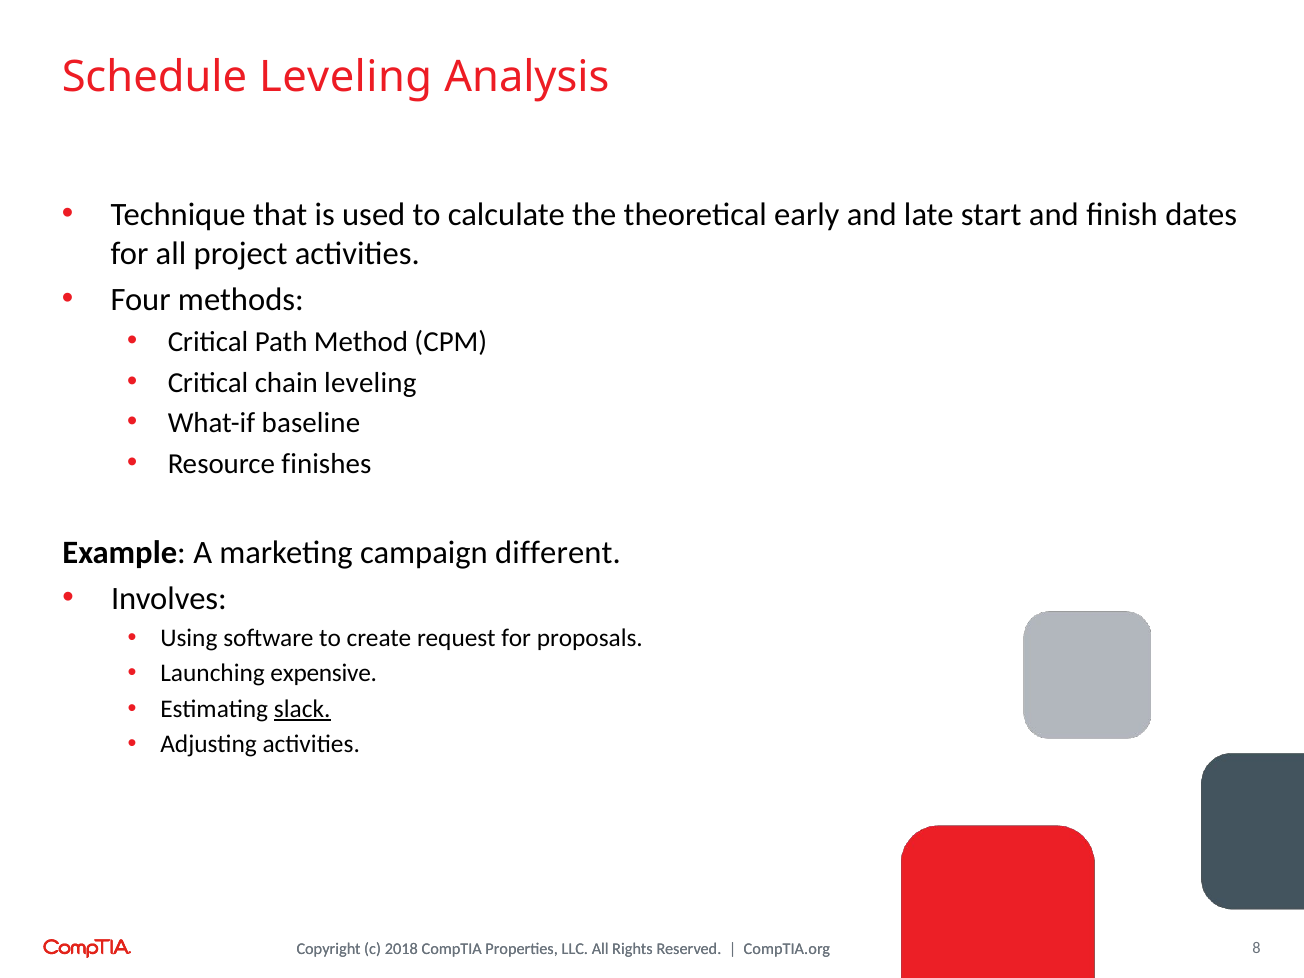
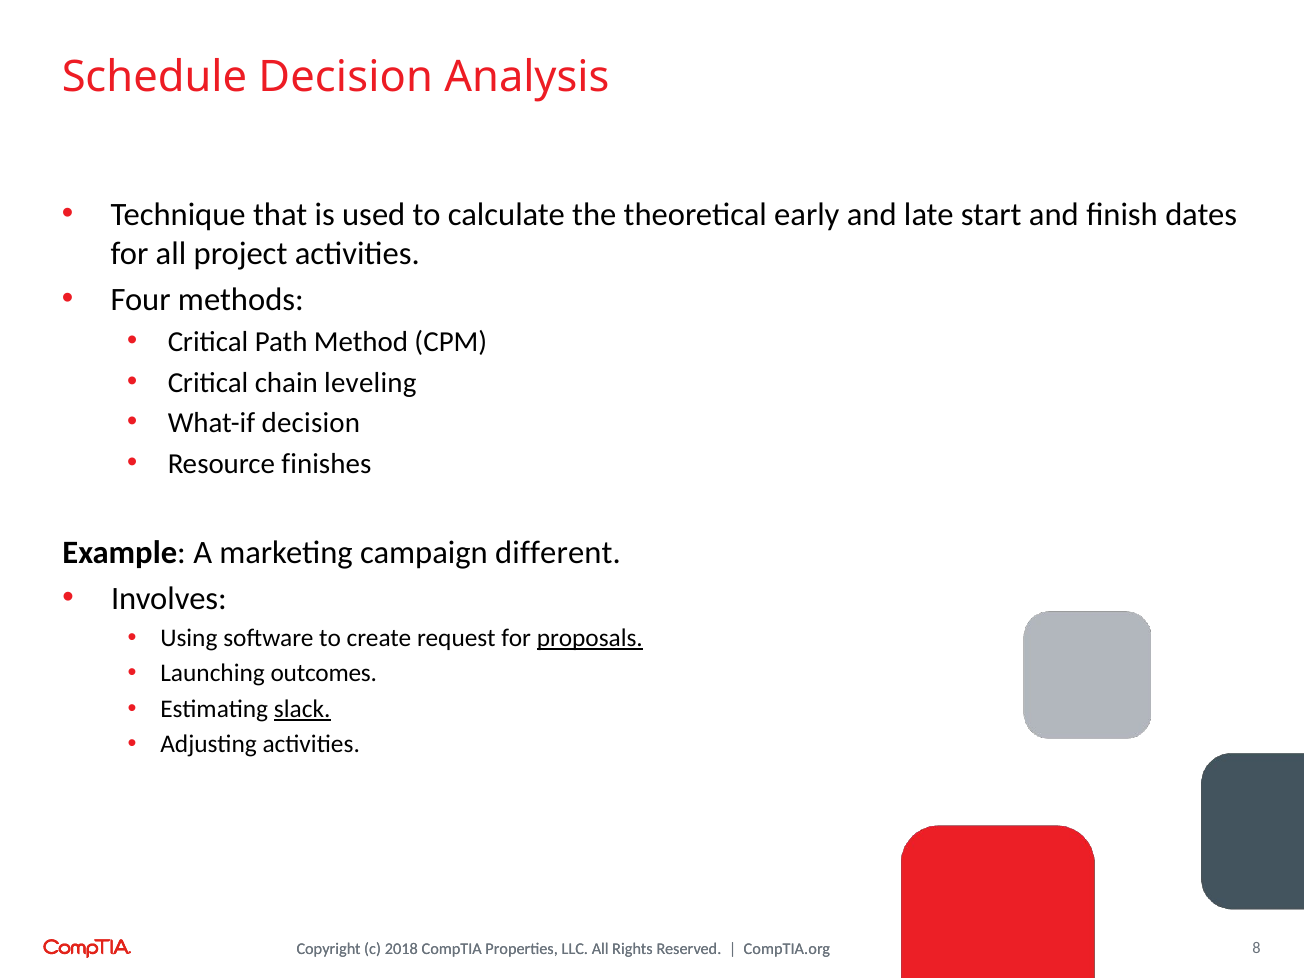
Schedule Leveling: Leveling -> Decision
What-if baseline: baseline -> decision
proposals underline: none -> present
expensive: expensive -> outcomes
